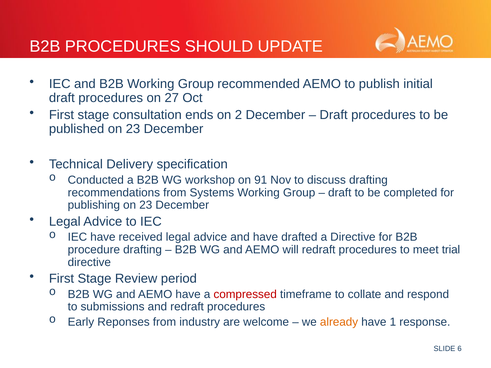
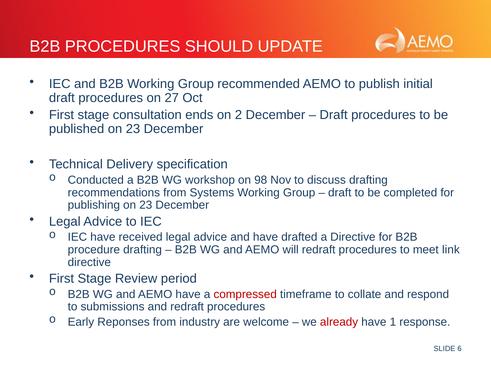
91: 91 -> 98
trial: trial -> link
already colour: orange -> red
